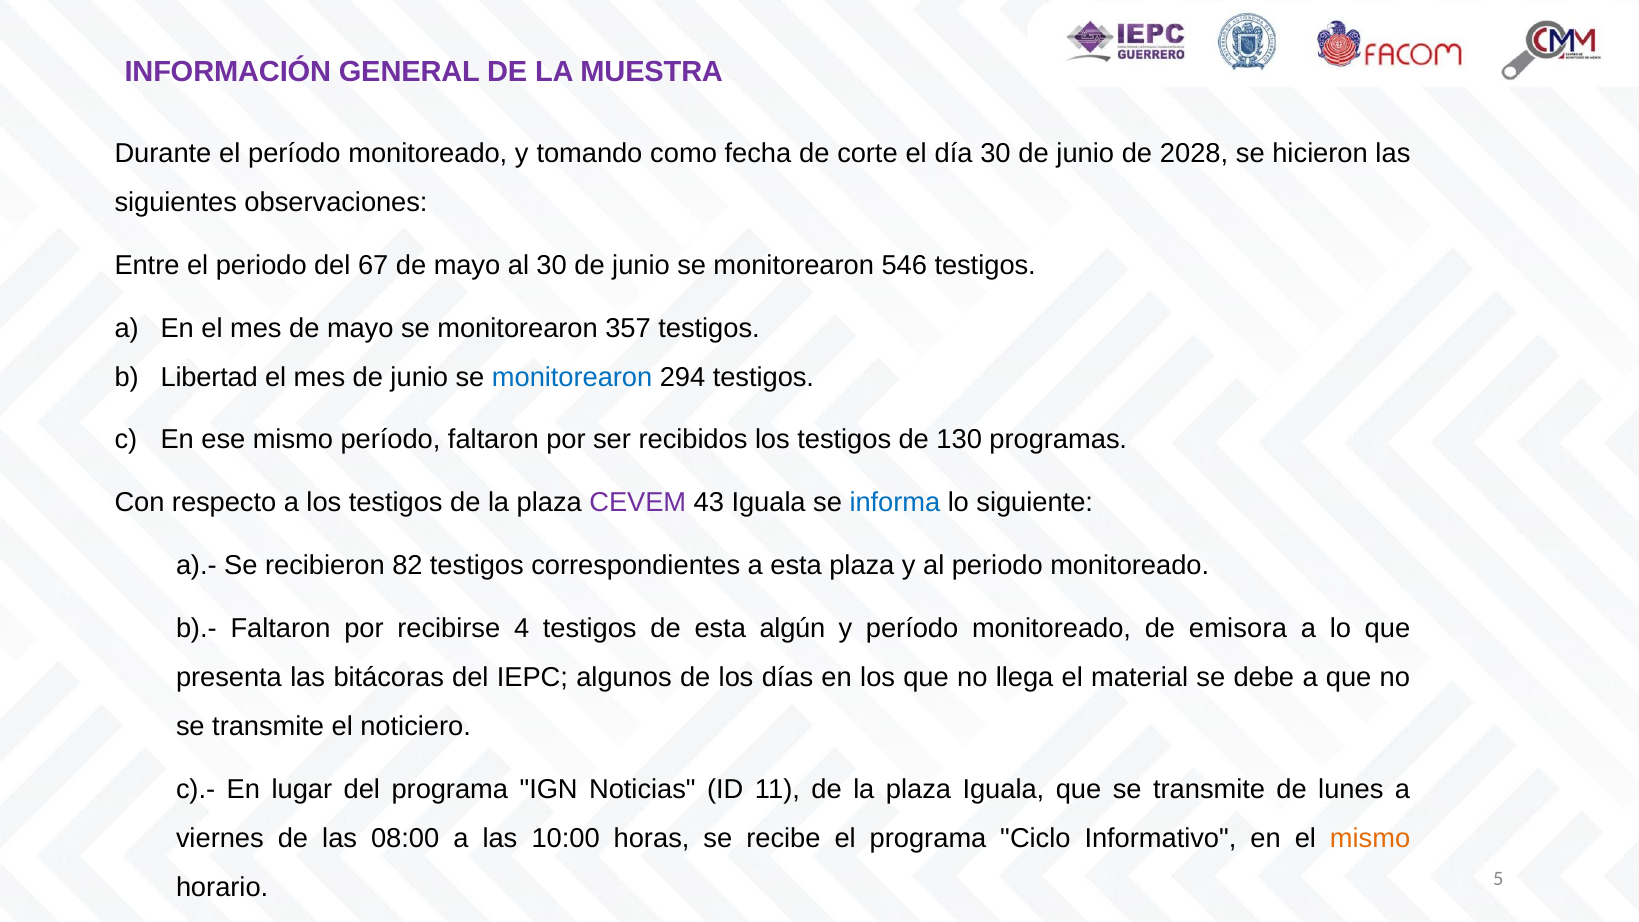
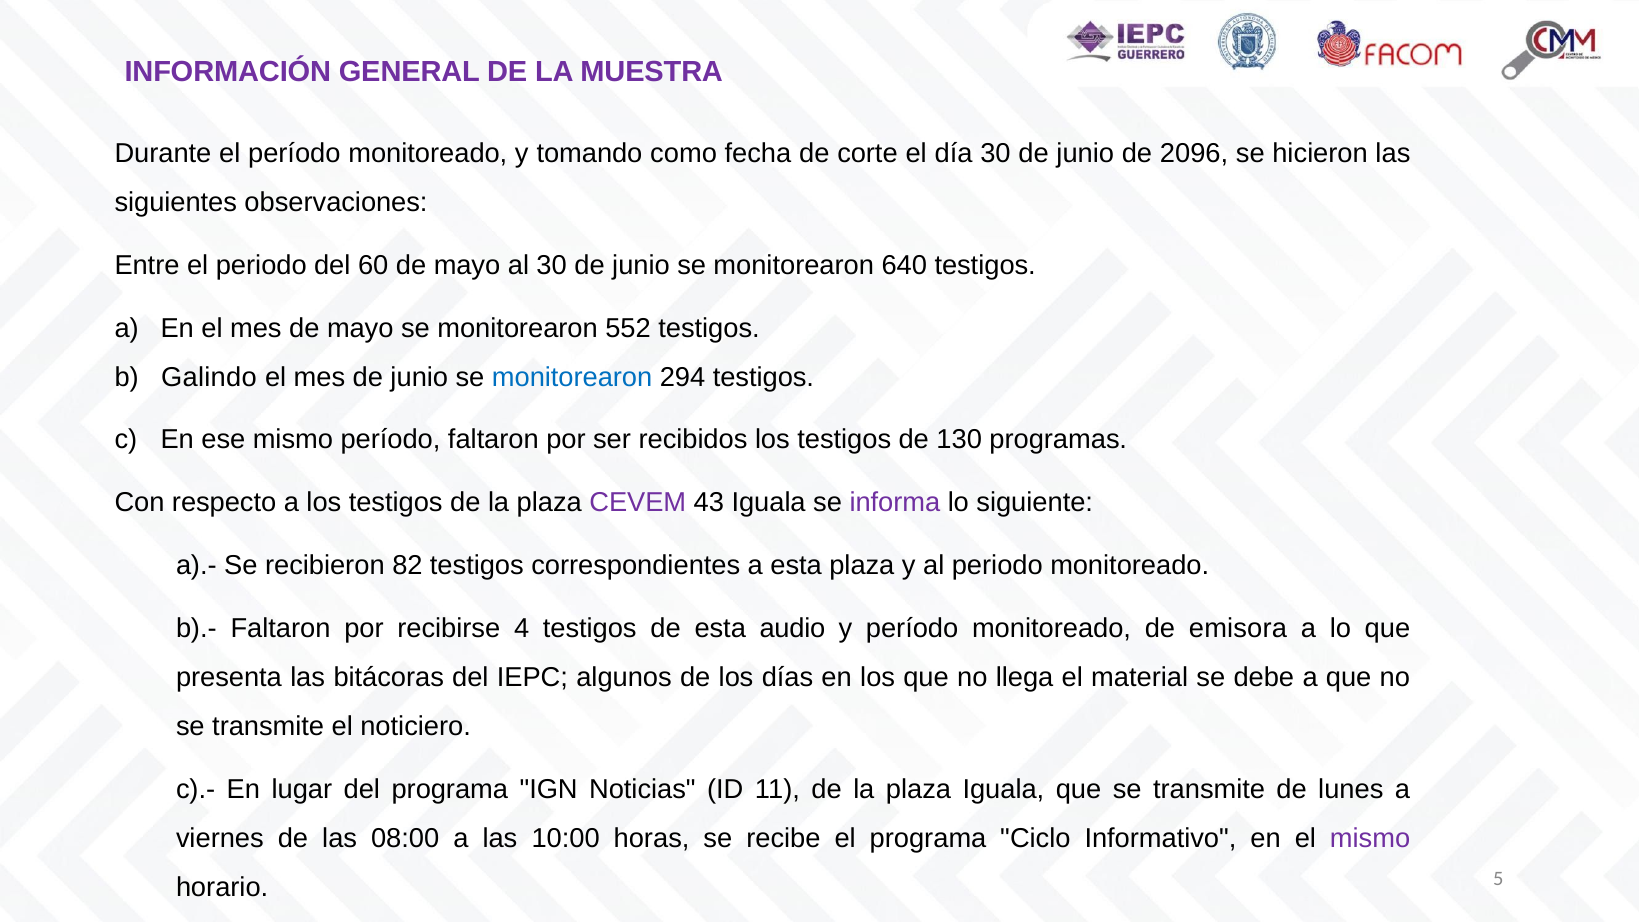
2028: 2028 -> 2096
67: 67 -> 60
546: 546 -> 640
357: 357 -> 552
Libertad: Libertad -> Galindo
informa colour: blue -> purple
algún: algún -> audio
mismo at (1370, 838) colour: orange -> purple
